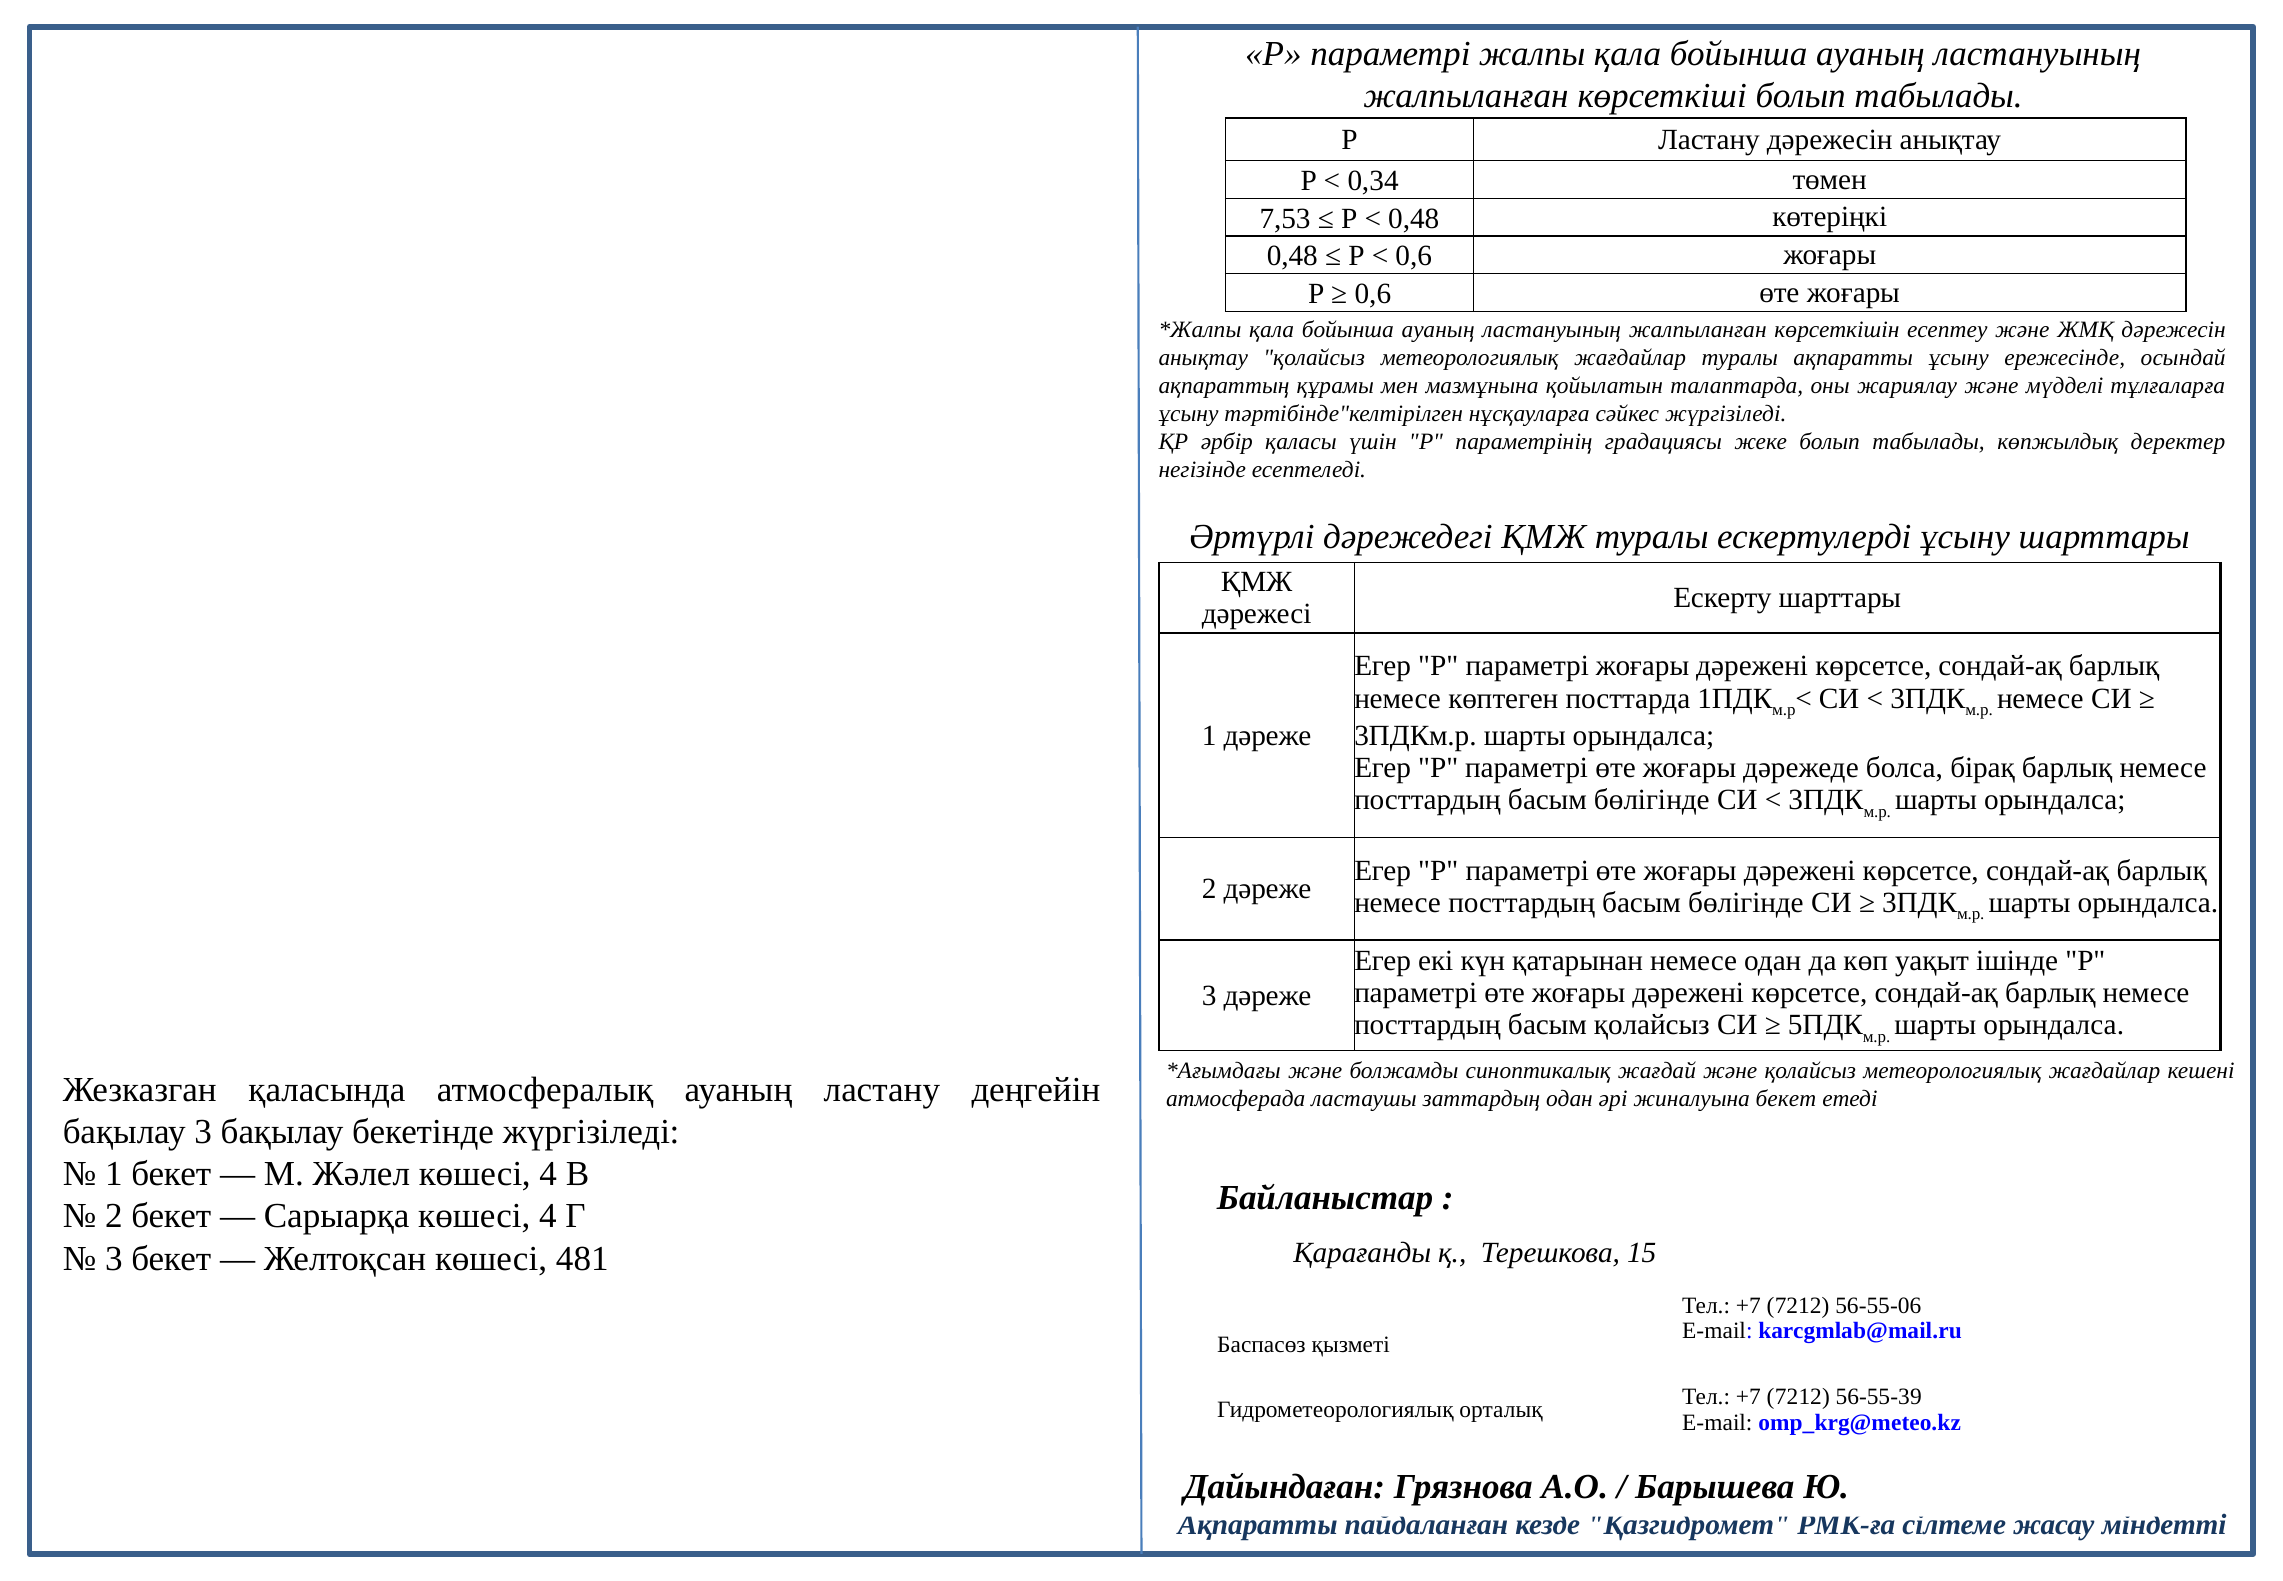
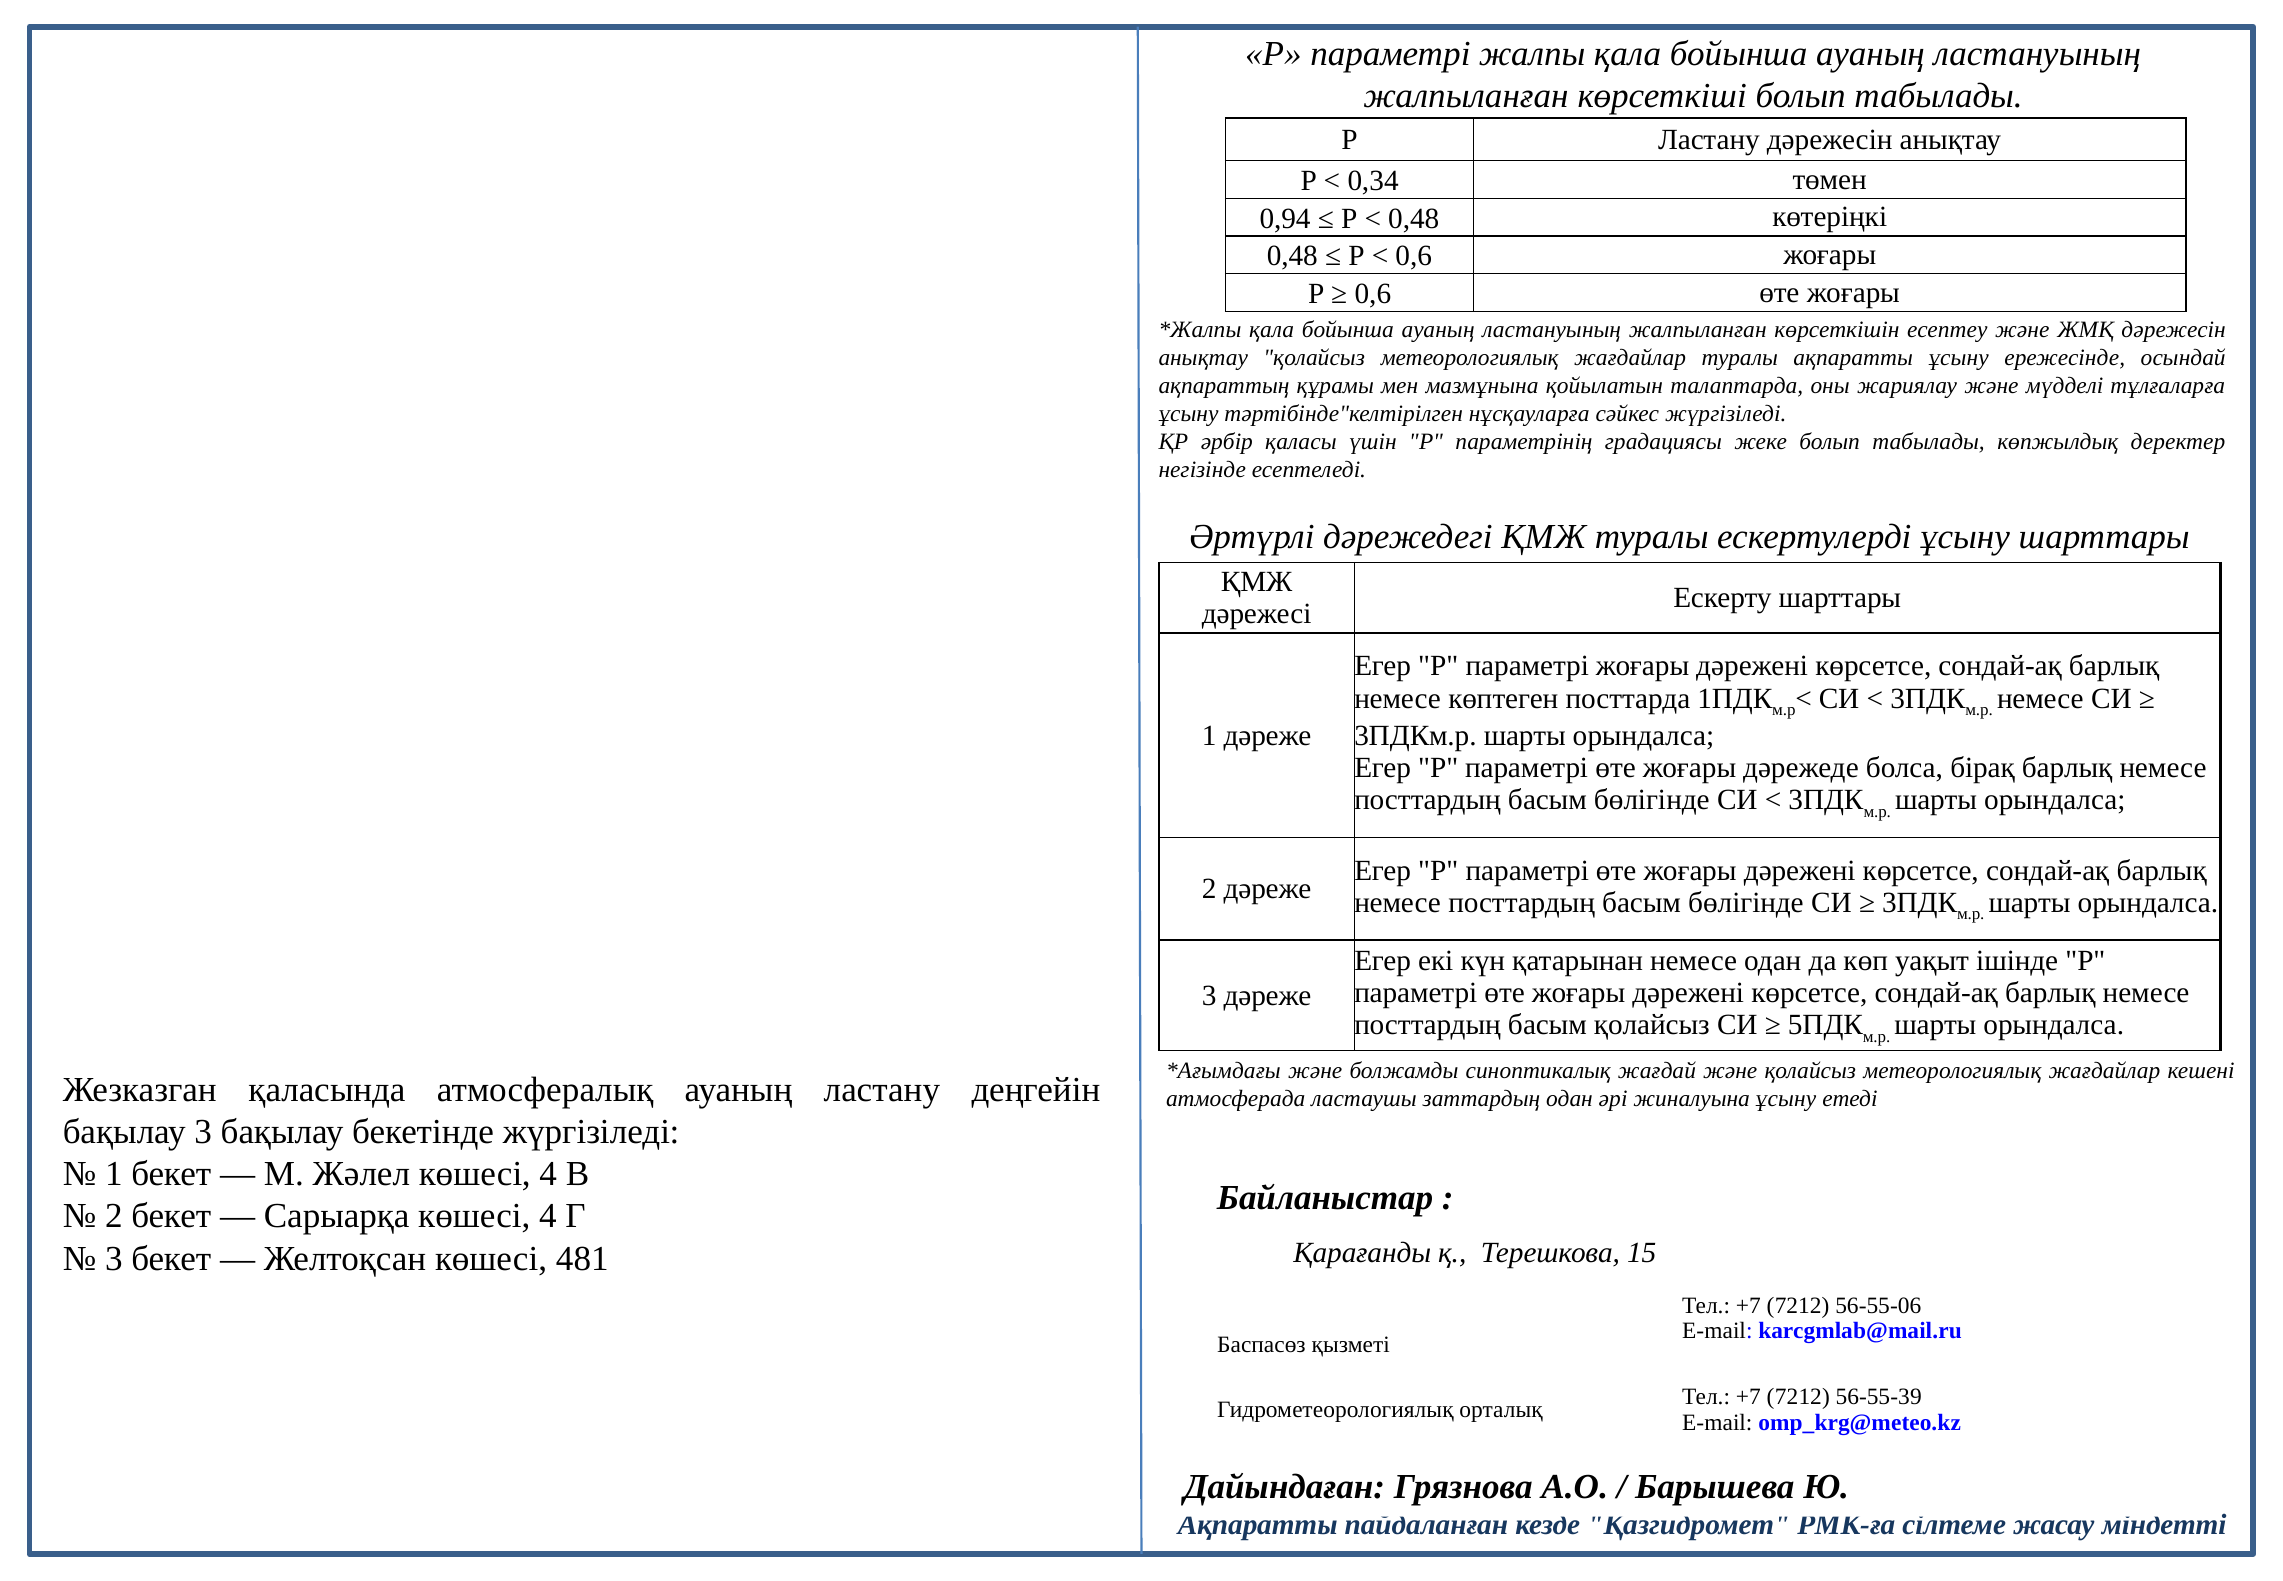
7,53: 7,53 -> 0,94
жиналуына бекет: бекет -> ұсыну
